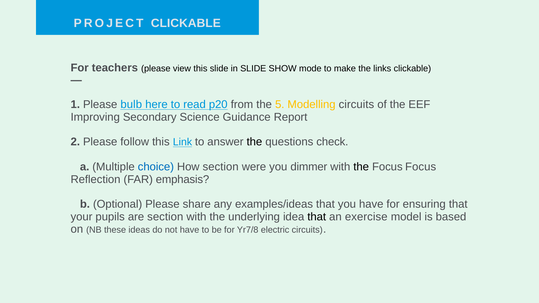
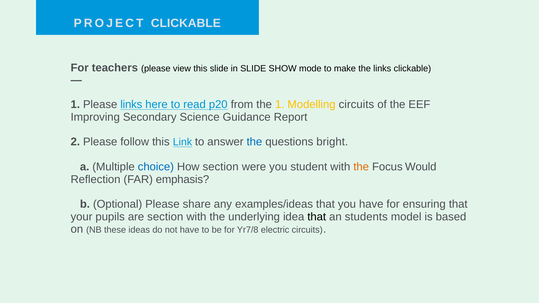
Please bulb: bulb -> links
the 5: 5 -> 1
the at (254, 142) colour: black -> blue
check: check -> bright
dimmer: dimmer -> student
the at (361, 167) colour: black -> orange
Focus Focus: Focus -> Would
exercise: exercise -> students
